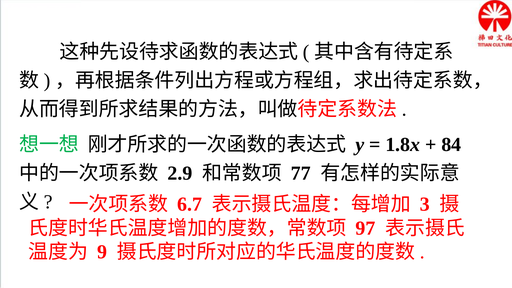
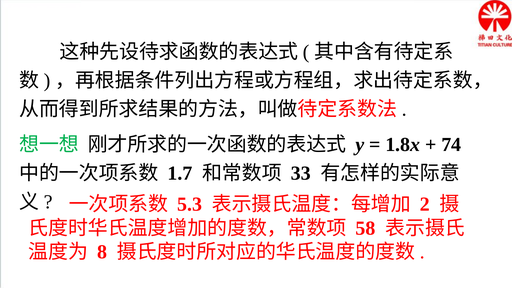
84: 84 -> 74
2.9: 2.9 -> 1.7
77: 77 -> 33
6.7: 6.7 -> 5.3
3: 3 -> 2
97: 97 -> 58
9: 9 -> 8
